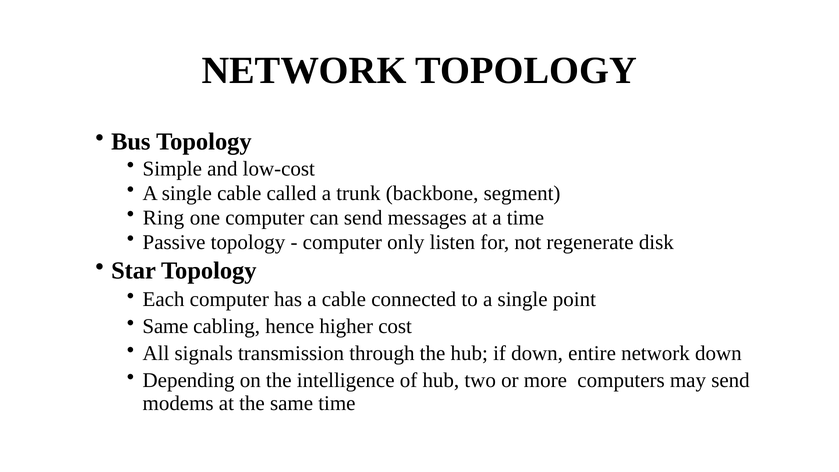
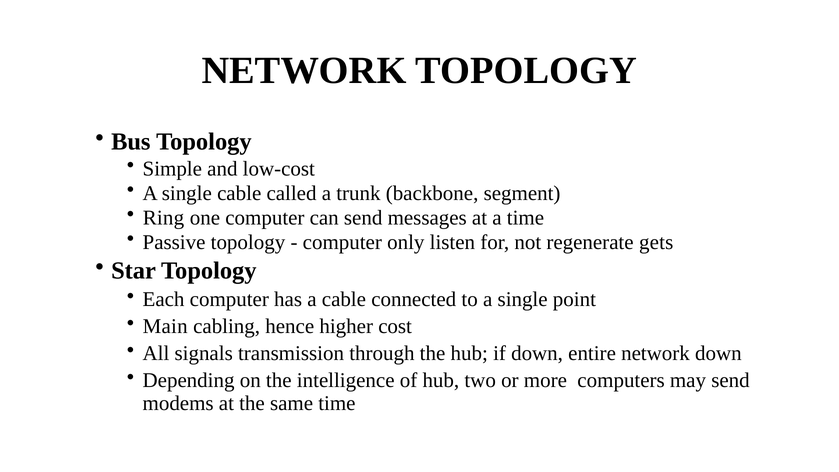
disk: disk -> gets
Same at (165, 326): Same -> Main
